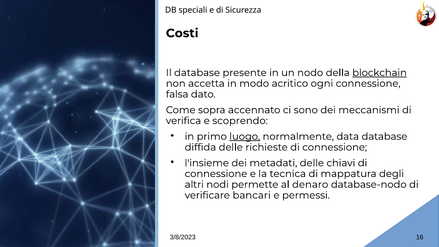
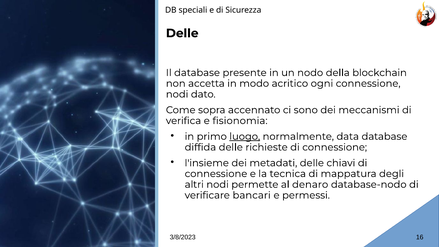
Costi at (182, 33): Costi -> Delle
blockchain underline: present -> none
falsa at (177, 94): falsa -> nodi
scoprendo: scoprendo -> fisionomia
